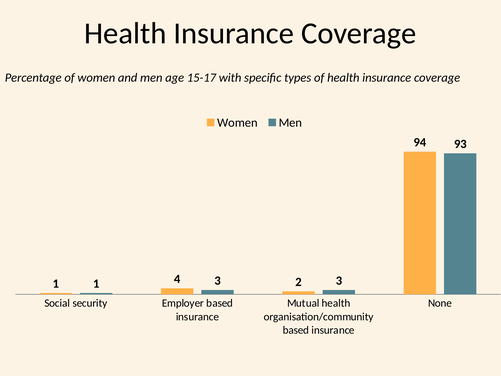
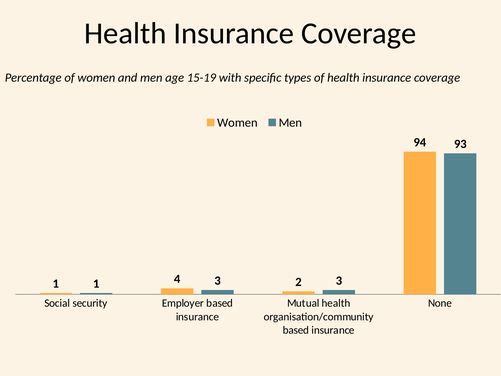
15-17: 15-17 -> 15-19
